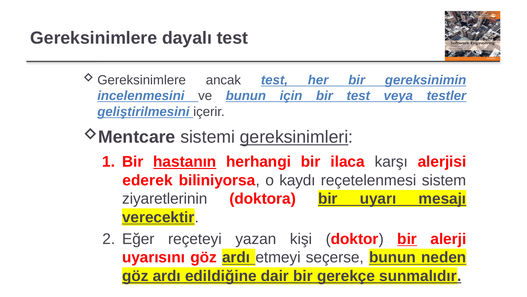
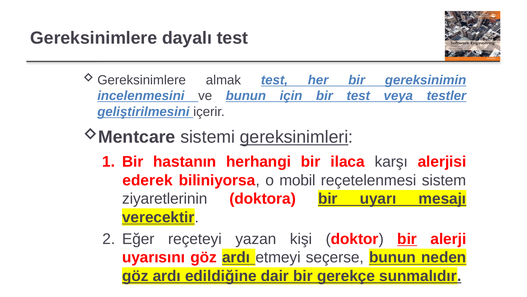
ancak: ancak -> almak
hastanın underline: present -> none
kaydı: kaydı -> mobil
